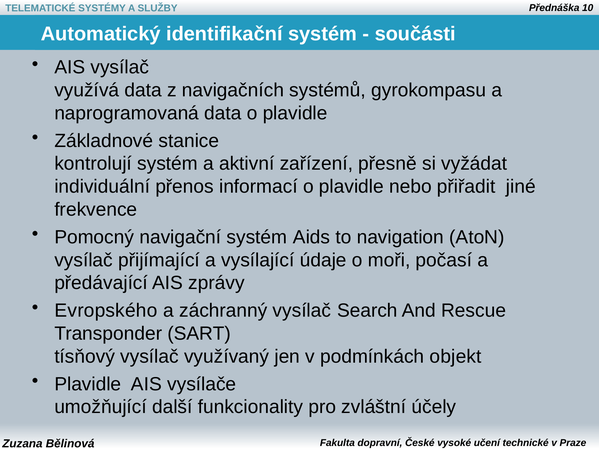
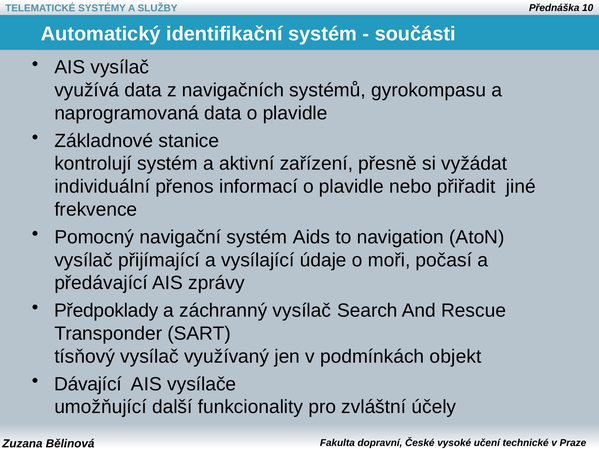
Evropského: Evropského -> Předpoklady
Plavidle at (88, 384): Plavidle -> Dávající
